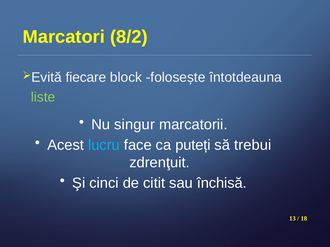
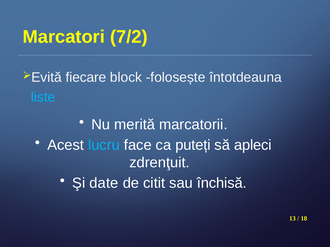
8/2: 8/2 -> 7/2
liste colour: light green -> light blue
singur: singur -> merită
trebui: trebui -> apleci
cinci: cinci -> date
